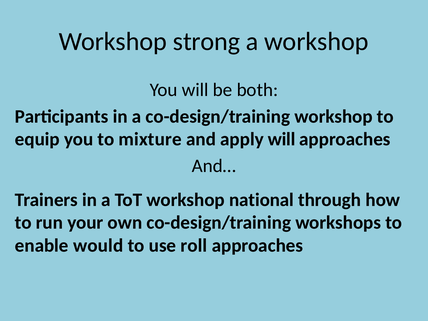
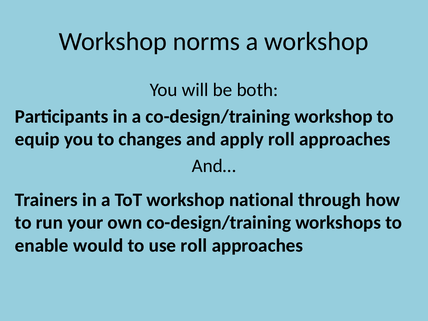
strong: strong -> norms
mixture: mixture -> changes
apply will: will -> roll
